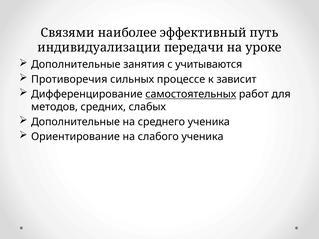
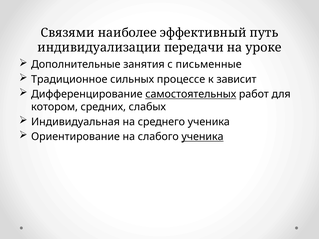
учитываются: учитываются -> письменные
Противоречия: Противоречия -> Традиционное
методов: методов -> котором
Дополнительные at (76, 122): Дополнительные -> Индивидуальная
ученика at (202, 137) underline: none -> present
